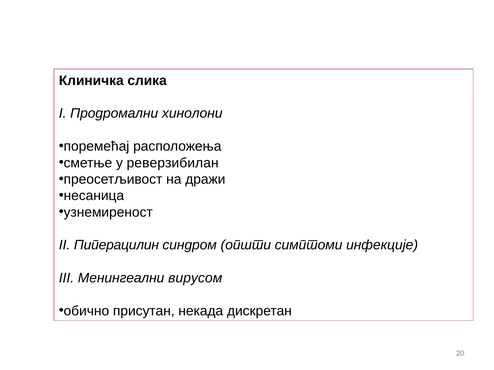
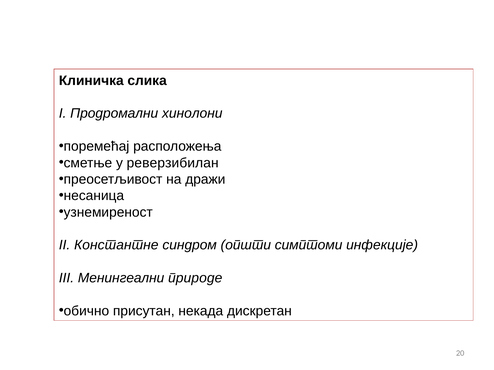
Пиперацилин: Пиперацилин -> Константне
вирусом: вирусом -> природе
